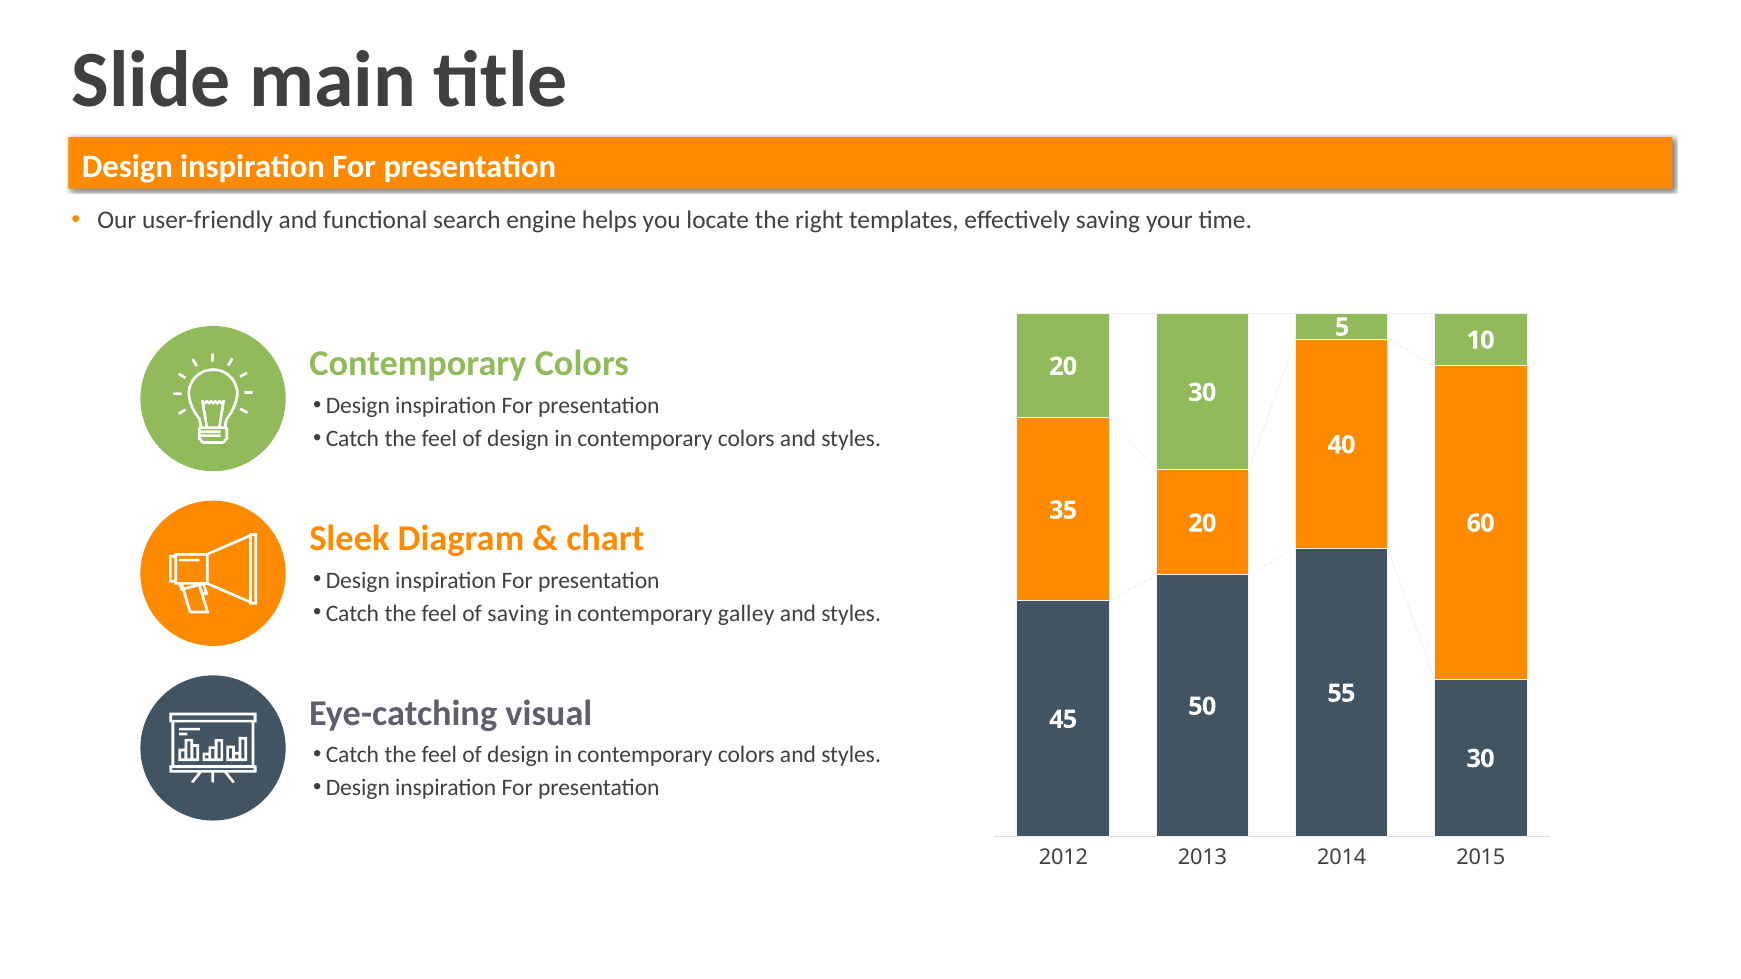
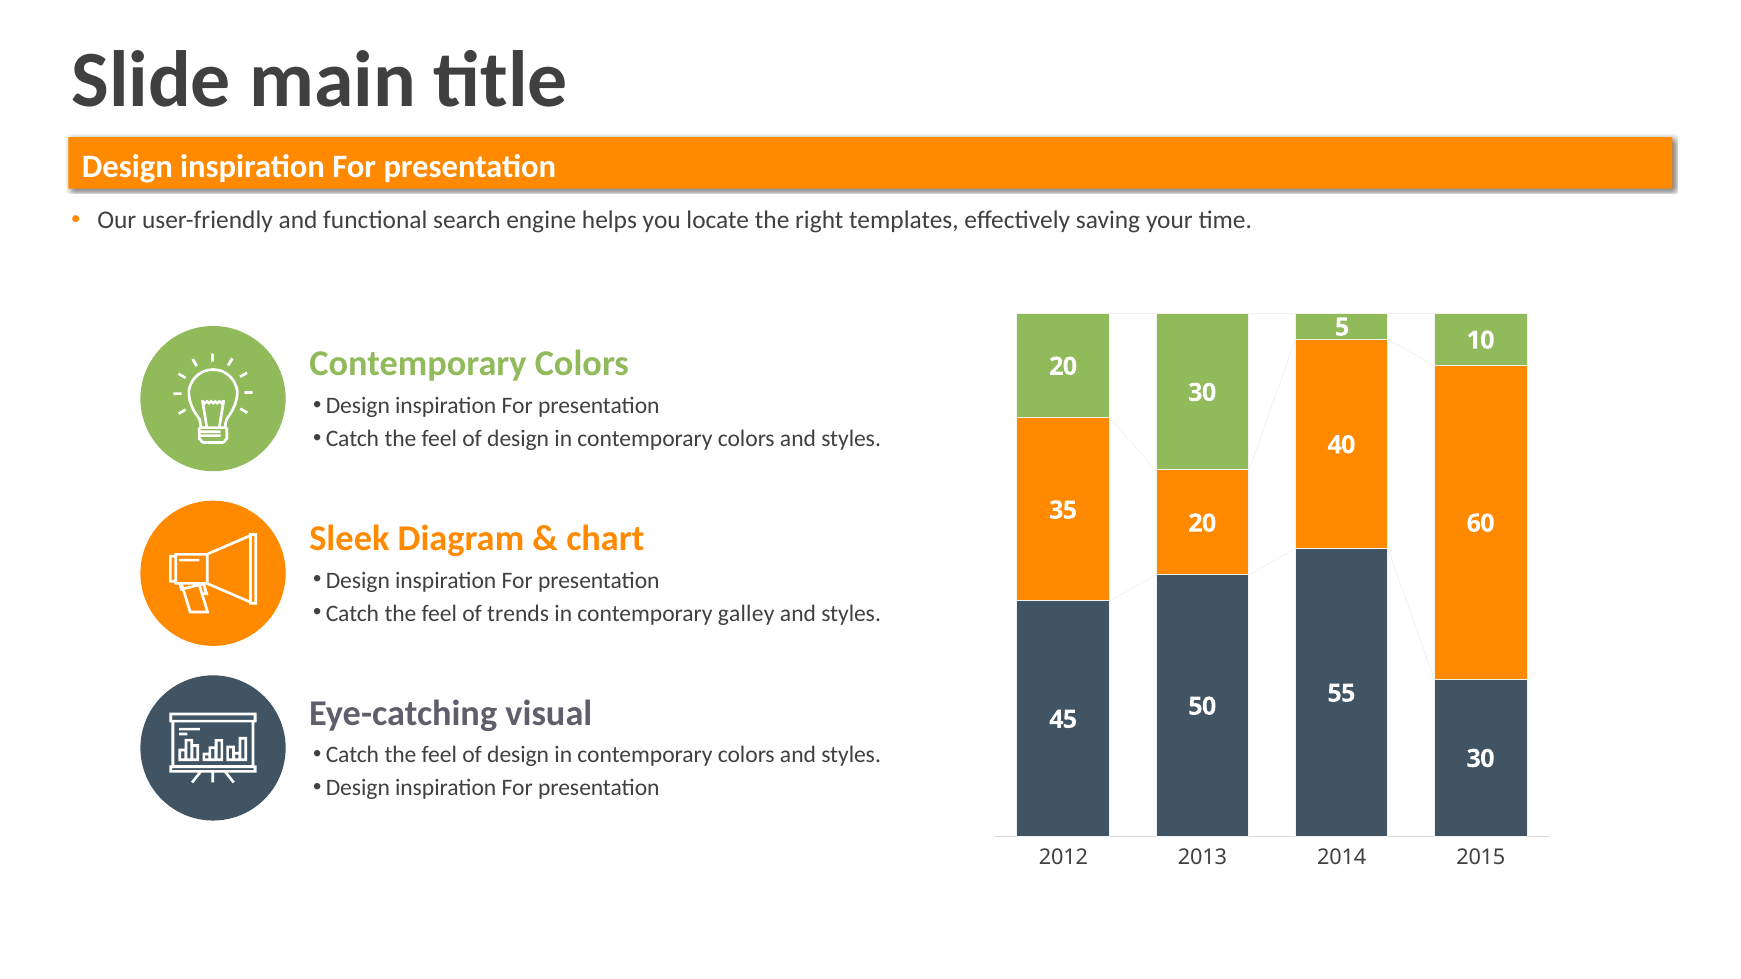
of saving: saving -> trends
